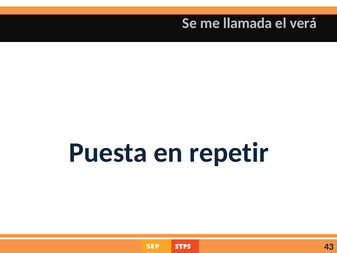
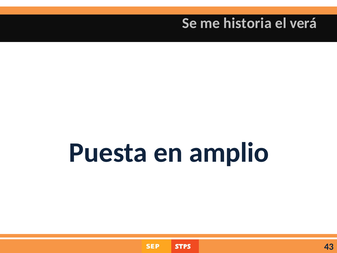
llamada: llamada -> historia
repetir: repetir -> amplio
